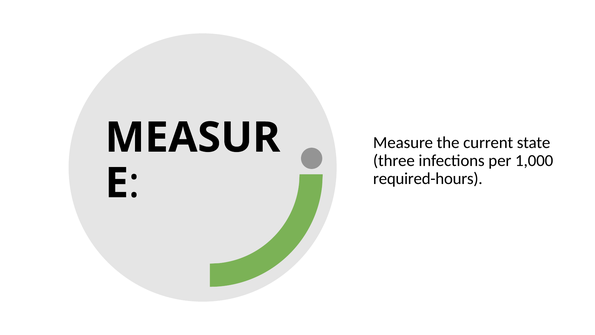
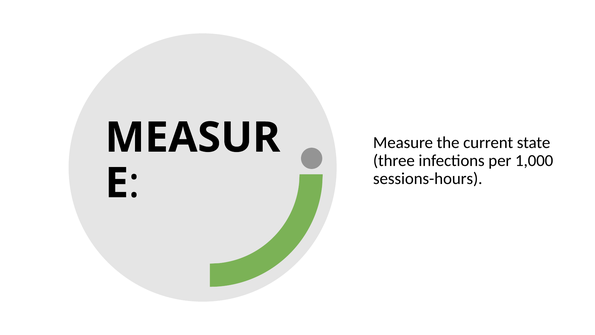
required-hours: required-hours -> sessions-hours
